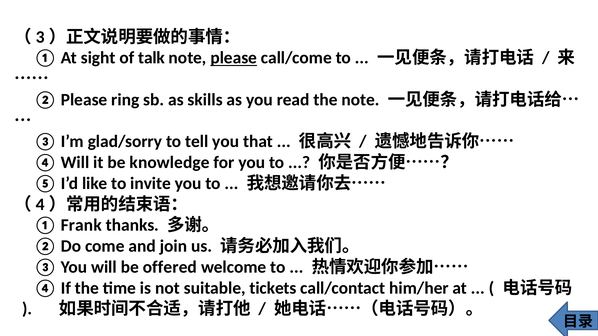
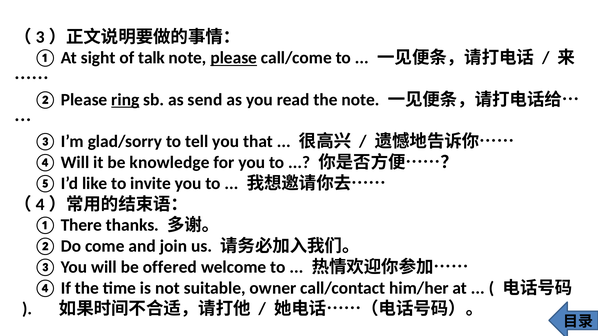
ring underline: none -> present
skills: skills -> send
Frank: Frank -> There
tickets: tickets -> owner
